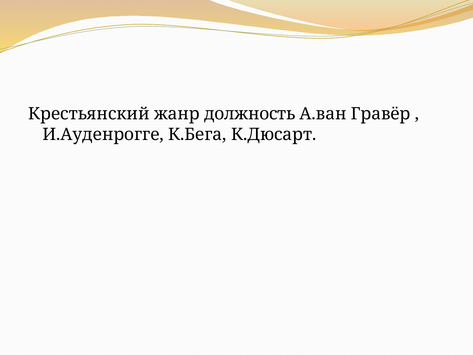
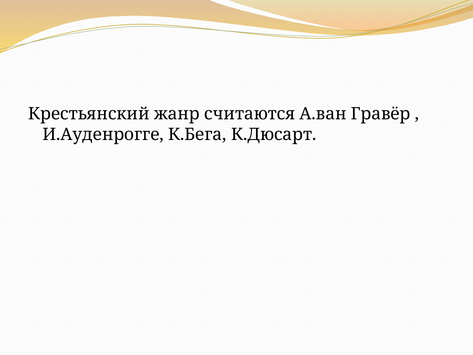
должность: должность -> считаются
